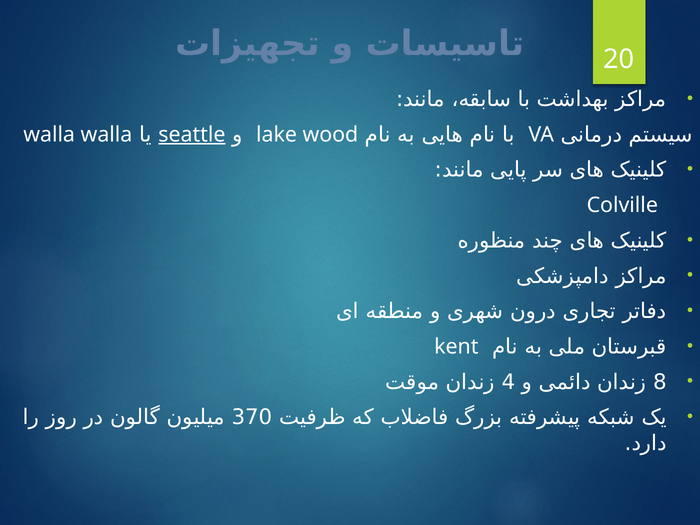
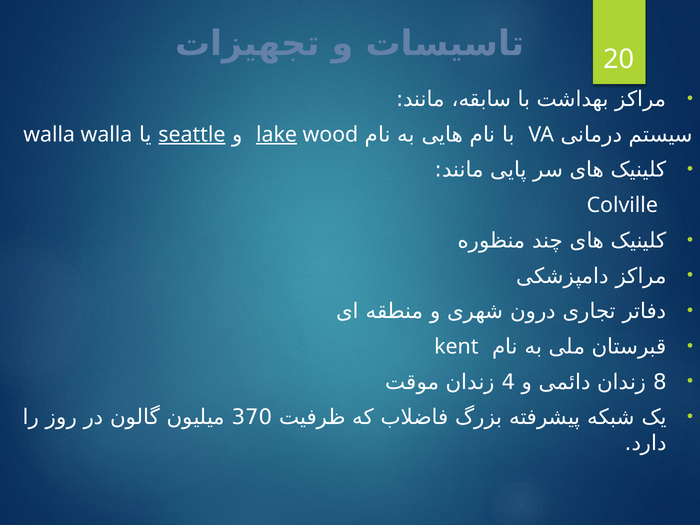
lake underline: none -> present
